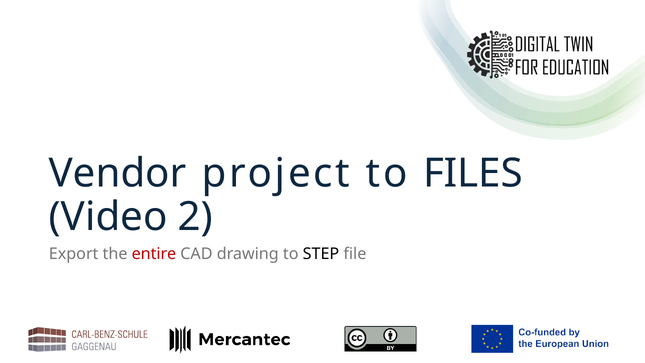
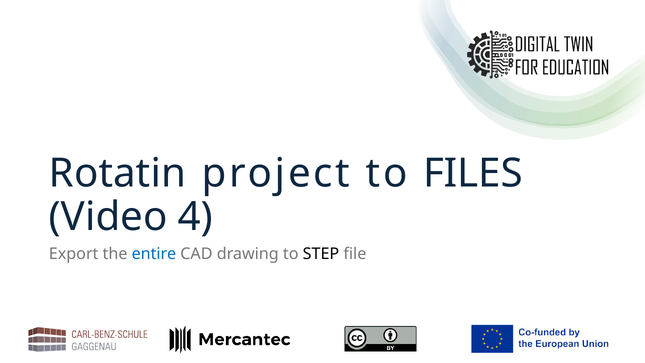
Vendor: Vendor -> Rotatin
2: 2 -> 4
entire colour: red -> blue
